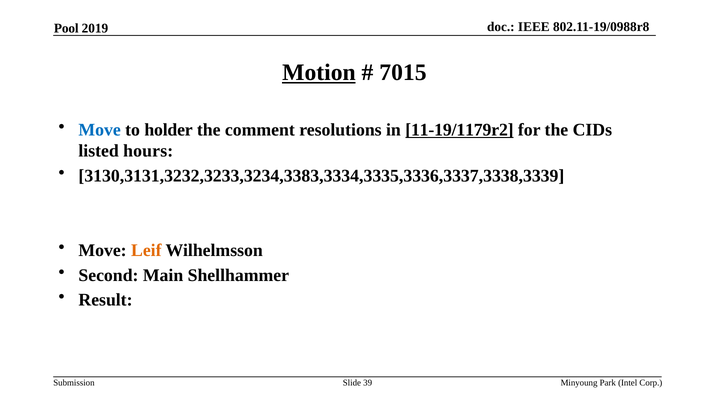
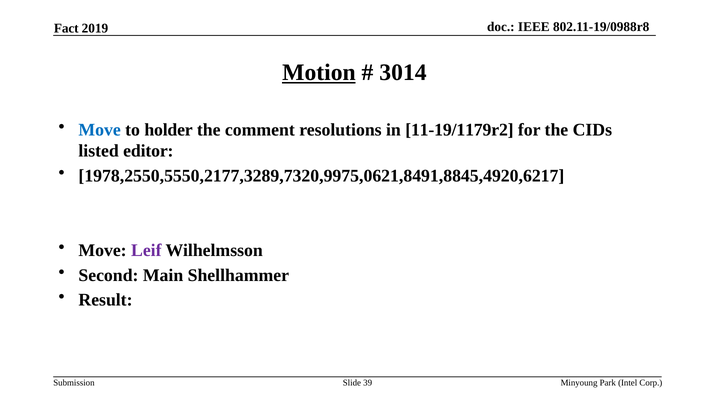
Pool: Pool -> Fact
7015: 7015 -> 3014
11-19/1179r2 underline: present -> none
hours: hours -> editor
3130,3131,3232,3233,3234,3383,3334,3335,3336,3337,3338,3339: 3130,3131,3232,3233,3234,3383,3334,3335,3336,3337,3338,3339 -> 1978,2550,5550,2177,3289,7320,9975,0621,8491,8845,4920,6217
Leif colour: orange -> purple
